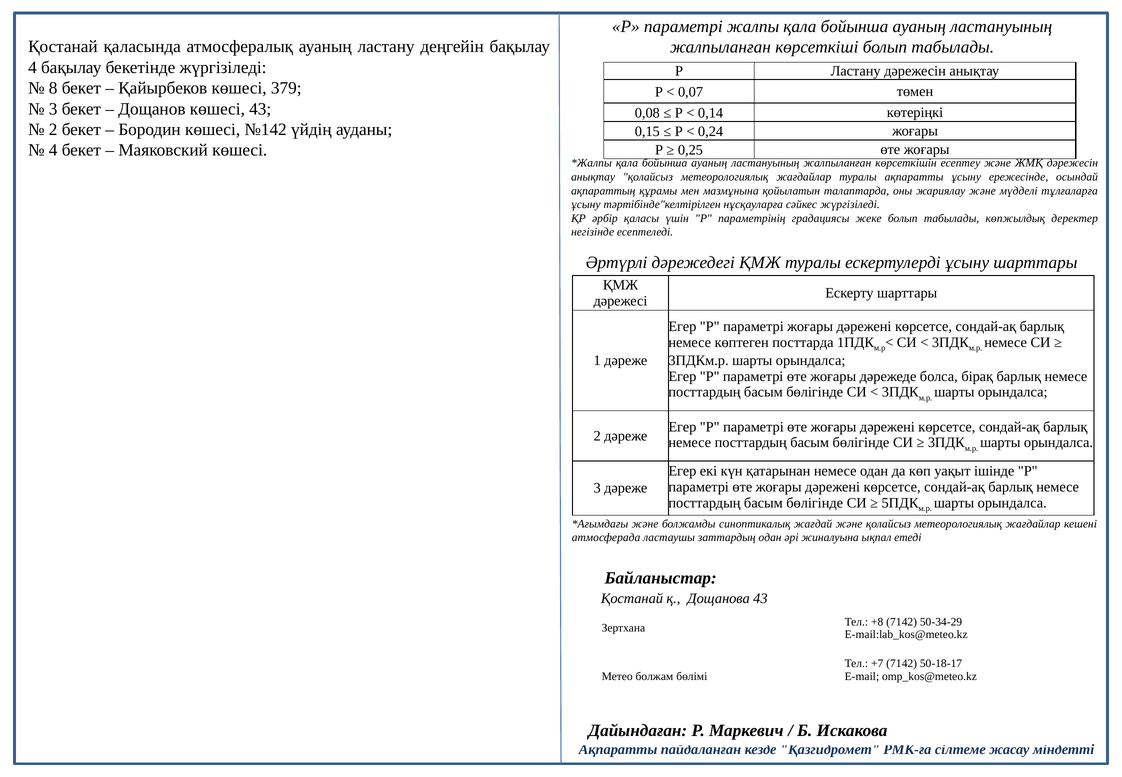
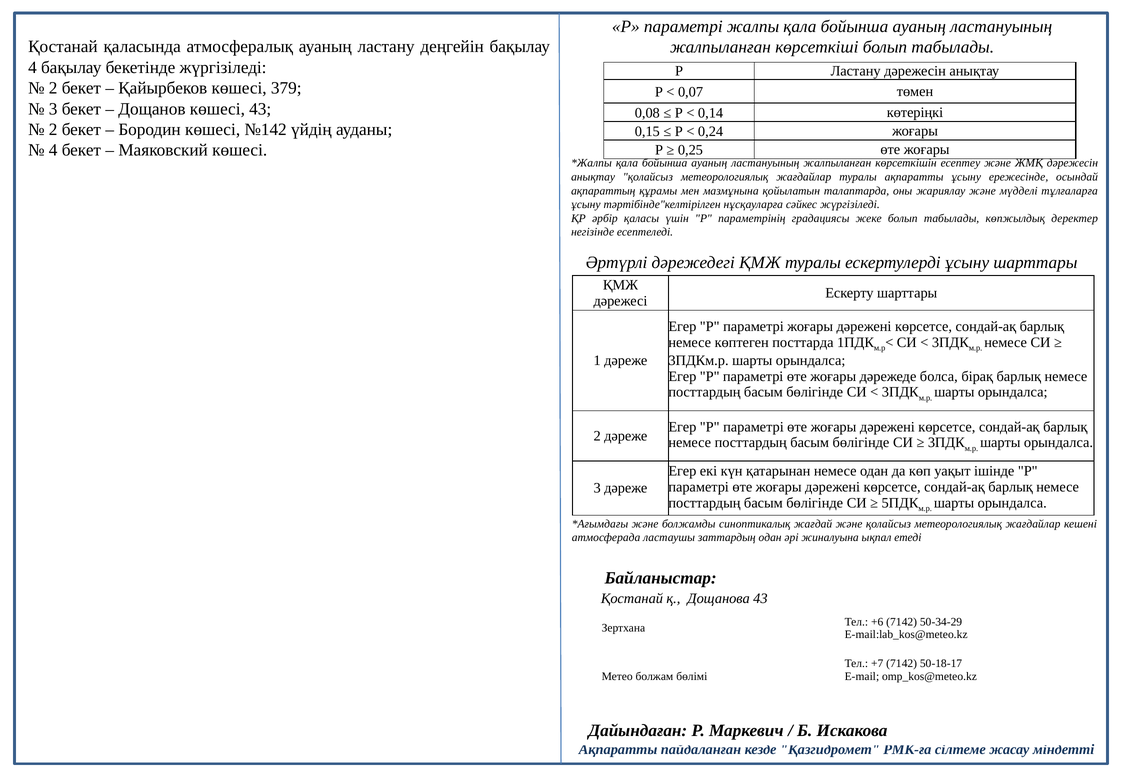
8 at (53, 88): 8 -> 2
+8: +8 -> +6
